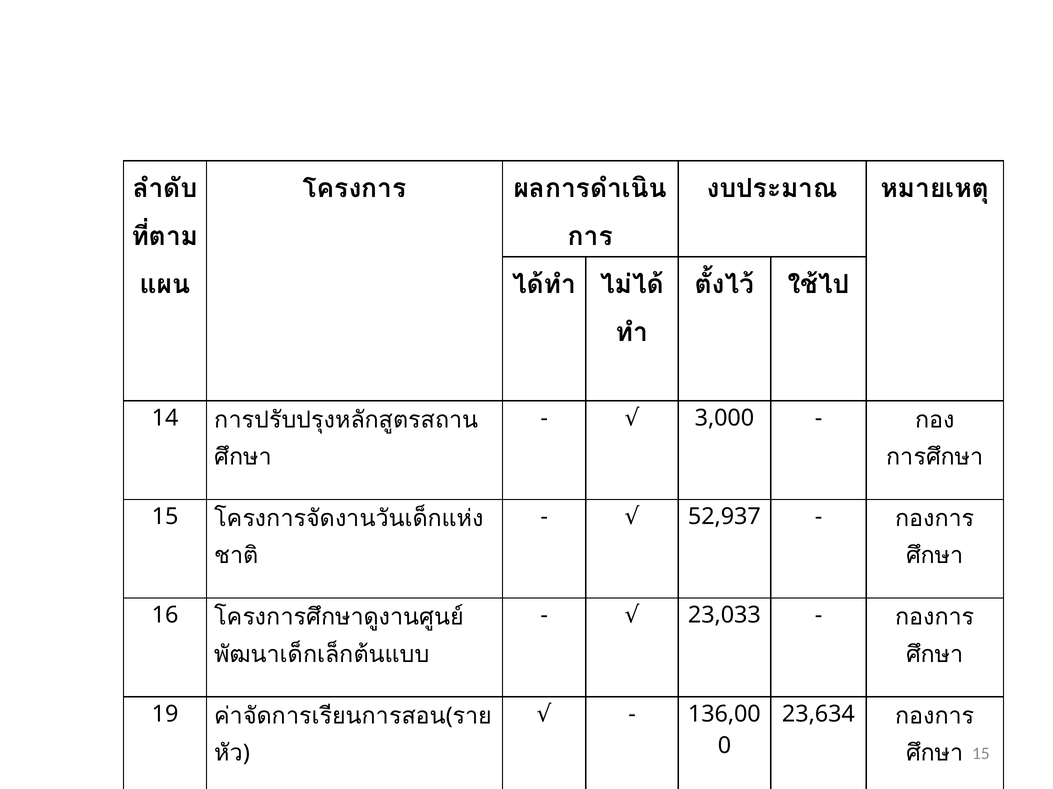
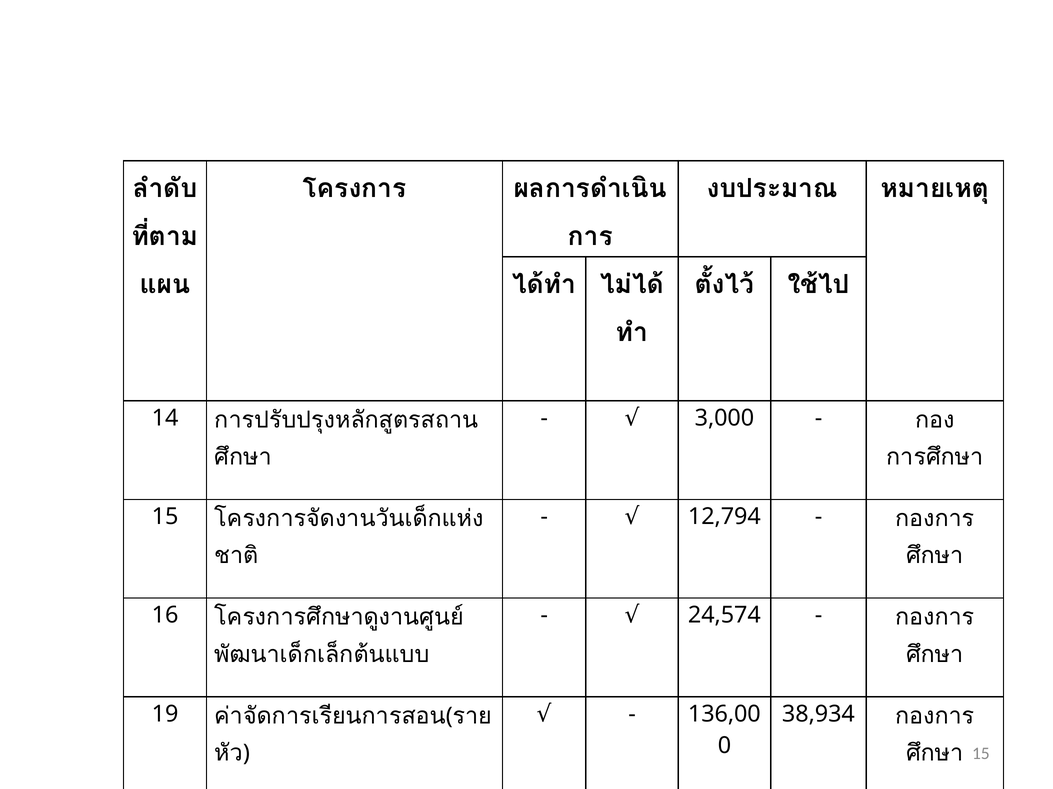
52,937: 52,937 -> 12,794
23,033: 23,033 -> 24,574
23,634: 23,634 -> 38,934
